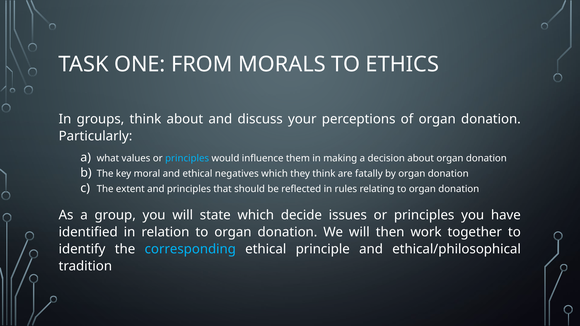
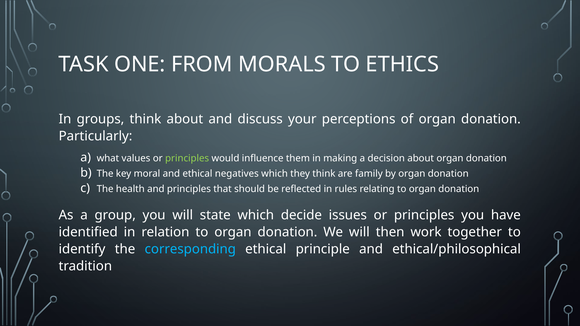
principles at (187, 158) colour: light blue -> light green
fatally: fatally -> family
extent: extent -> health
